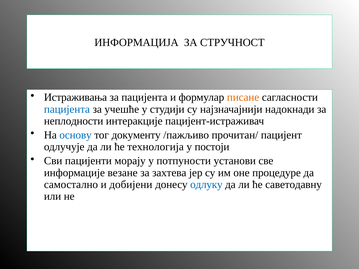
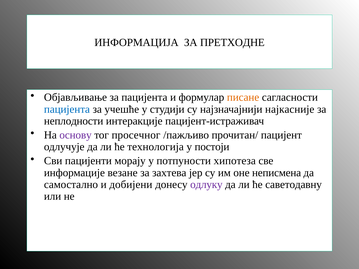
СТРУЧНОСТ: СТРУЧНОСТ -> ПРЕТХОДНЕ
Истраживања: Истраживања -> Објављивање
надокнади: надокнади -> најкасније
основу colour: blue -> purple
документу: документу -> просечног
установи: установи -> хипотеза
процедуре: процедуре -> неписмена
одлуку colour: blue -> purple
